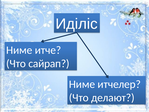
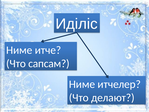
сайрап: сайрап -> сапсам
